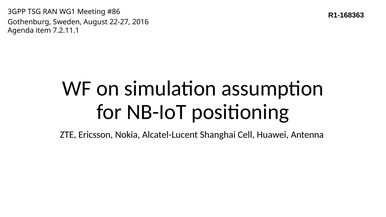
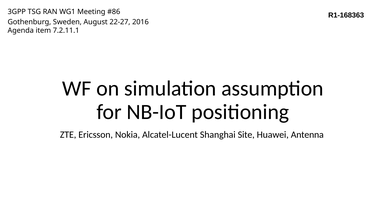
Cell: Cell -> Site
